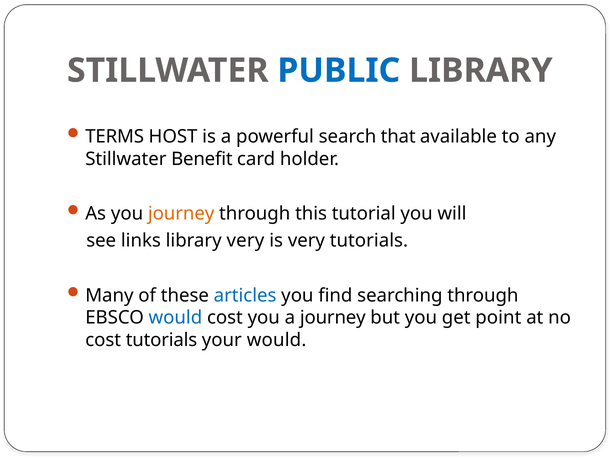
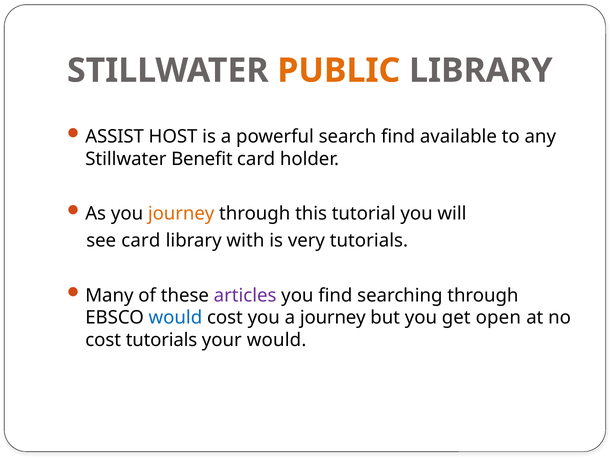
PUBLIC colour: blue -> orange
TERMS: TERMS -> ASSIST
search that: that -> find
see links: links -> card
library very: very -> with
articles colour: blue -> purple
point: point -> open
